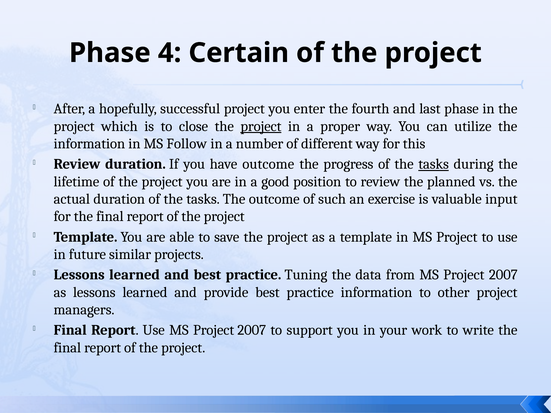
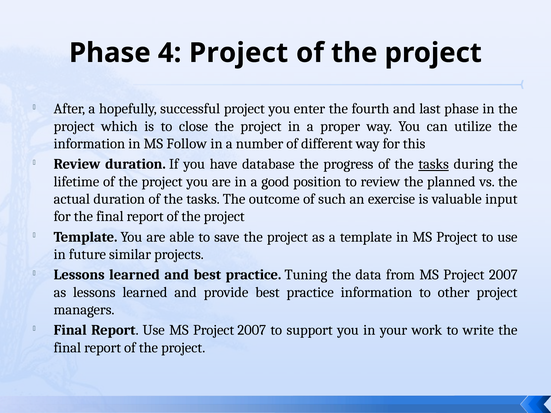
4 Certain: Certain -> Project
project at (261, 126) underline: present -> none
have outcome: outcome -> database
